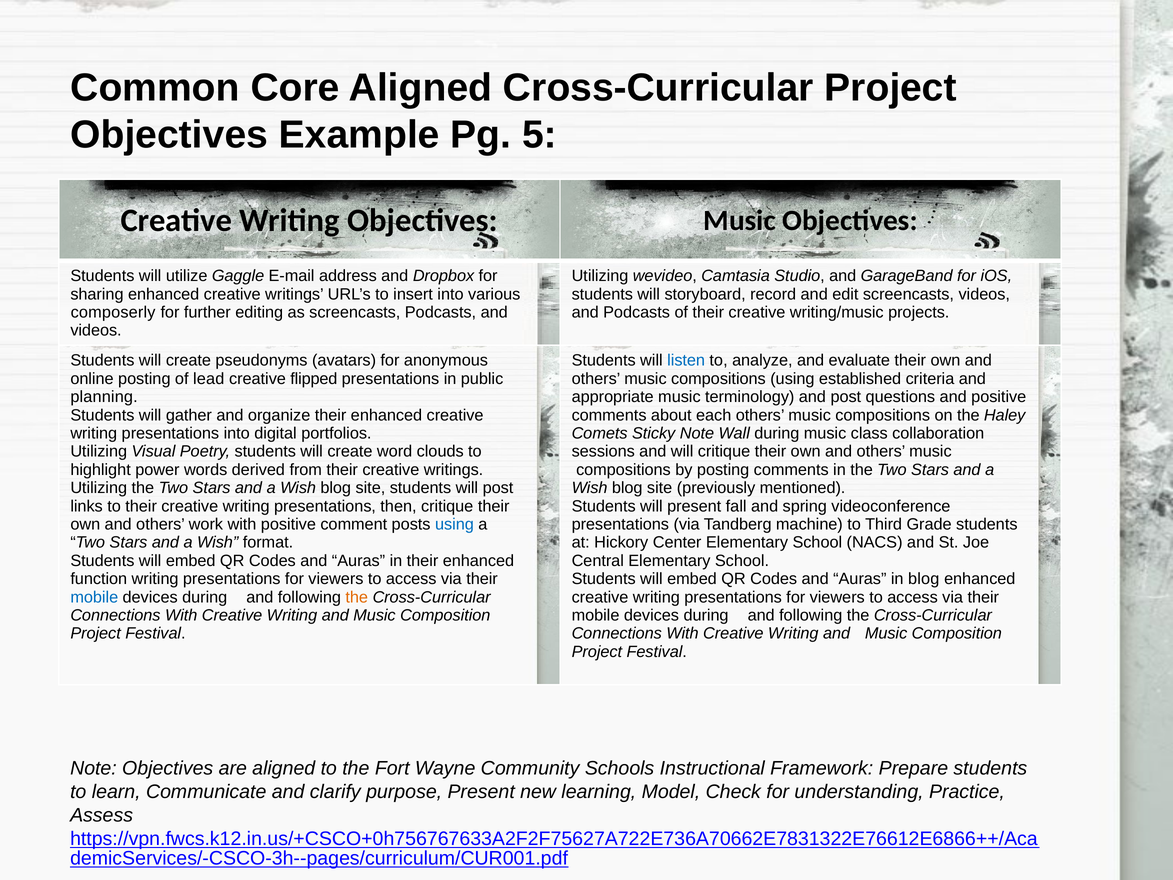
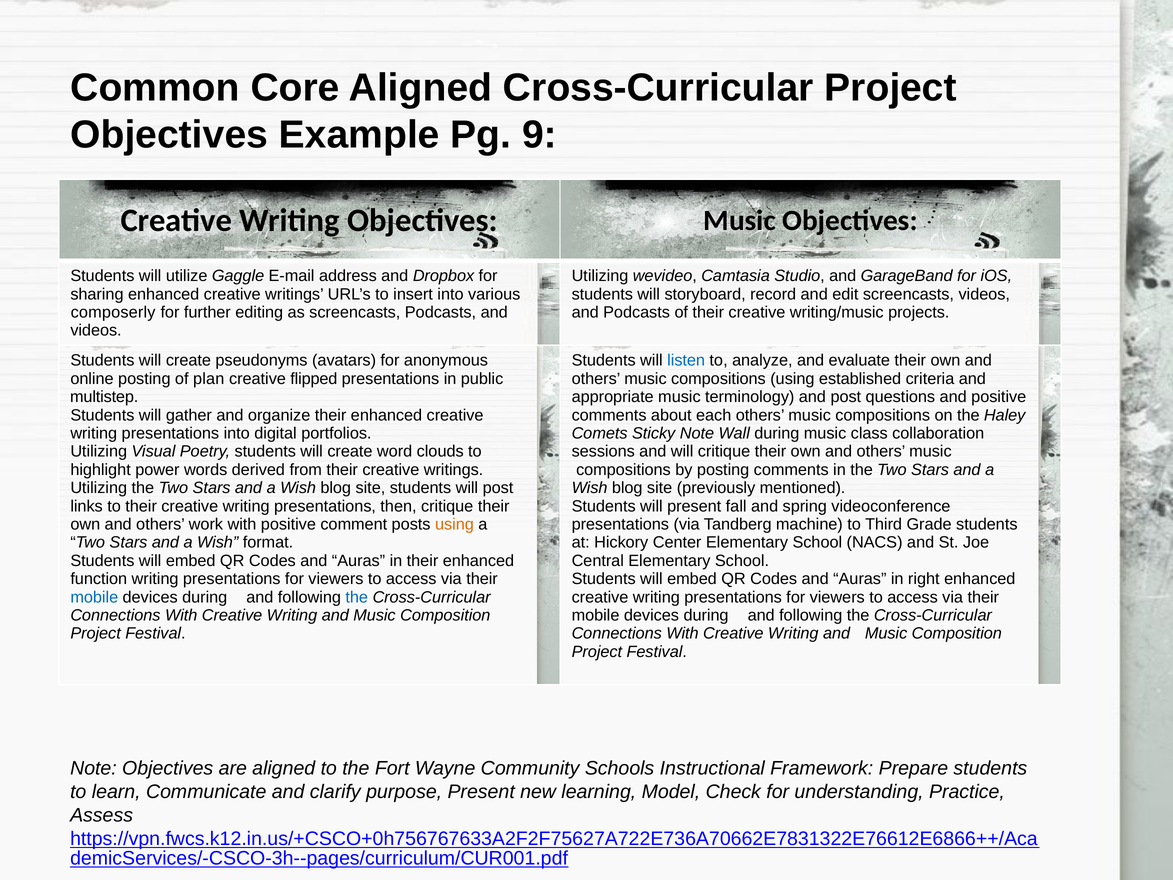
5: 5 -> 9
lead: lead -> plan
planning: planning -> multistep
using at (454, 524) colour: blue -> orange
in blog: blog -> right
the at (357, 597) colour: orange -> blue
